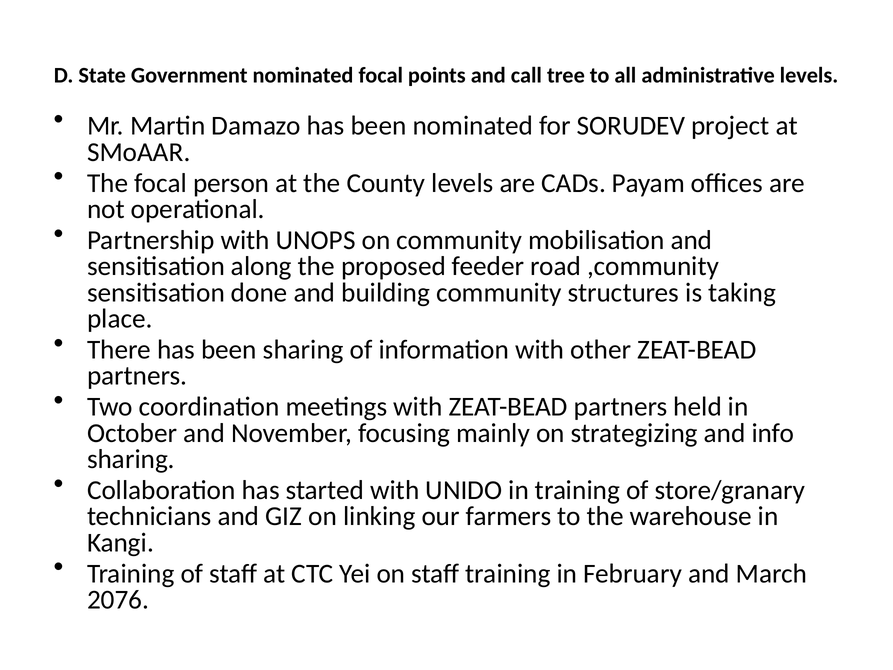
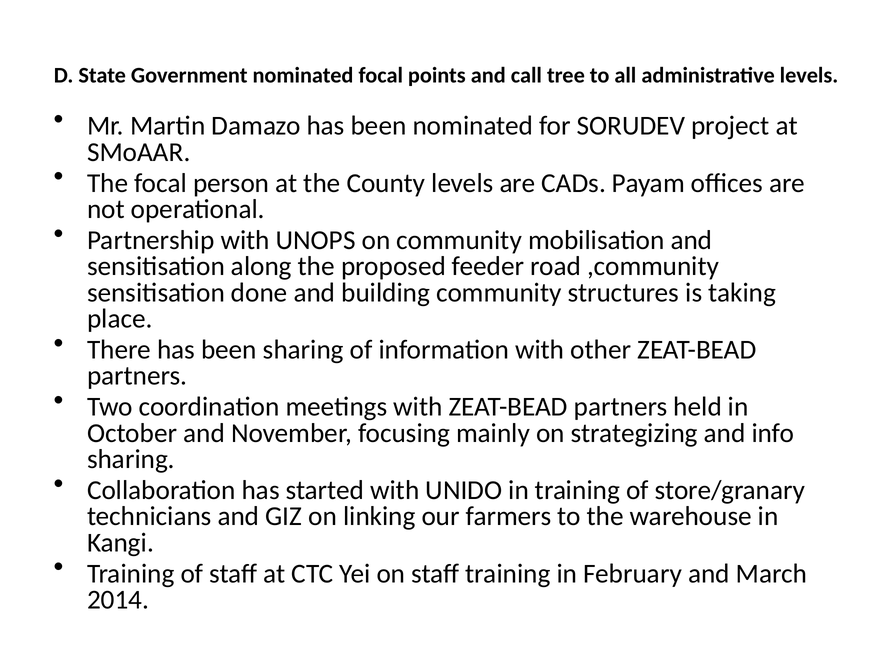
2076: 2076 -> 2014
